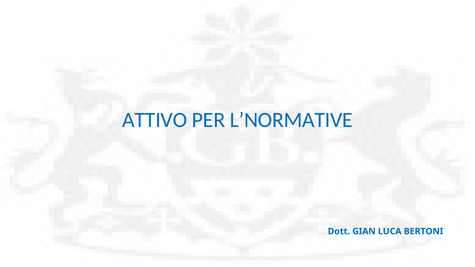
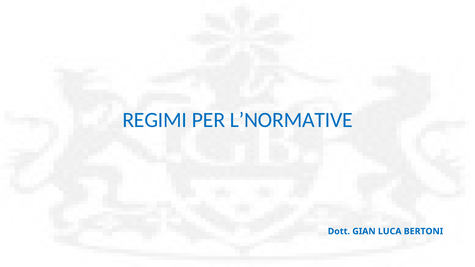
ATTIVO: ATTIVO -> REGIMI
